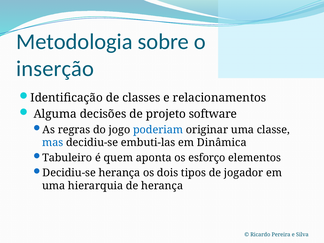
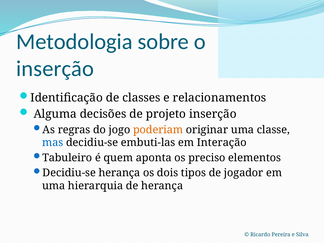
projeto software: software -> inserção
poderiam colour: blue -> orange
Dinâmica: Dinâmica -> Interação
esforço: esforço -> preciso
